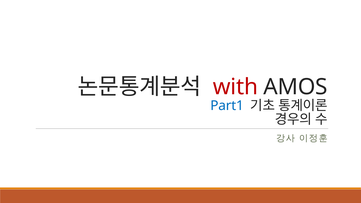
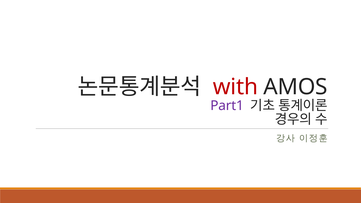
Part1 colour: blue -> purple
